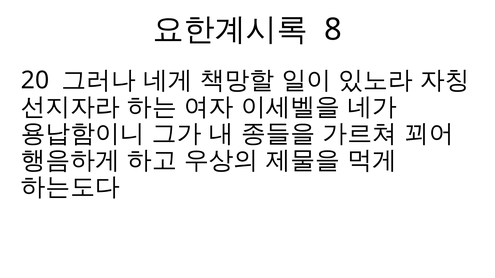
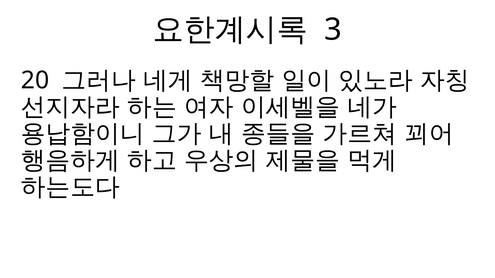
8: 8 -> 3
